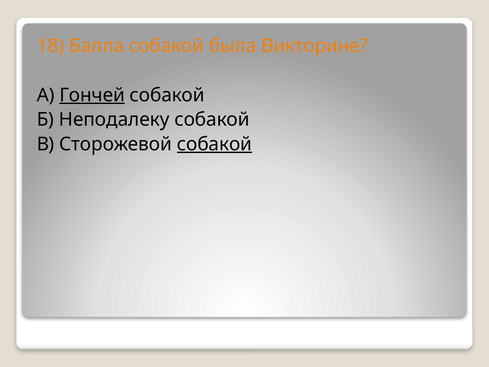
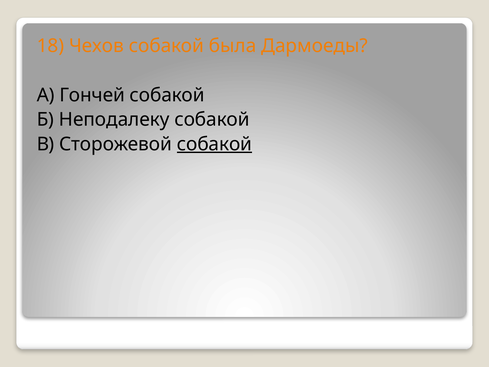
Балла: Балла -> Чехов
Викторине: Викторине -> Дармоеды
Гончей underline: present -> none
